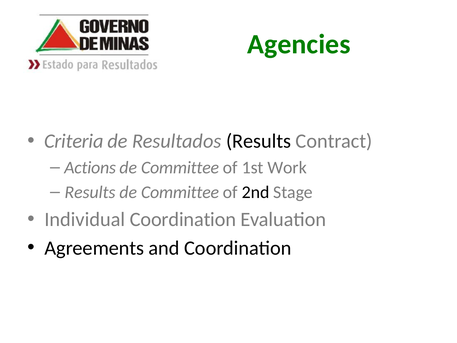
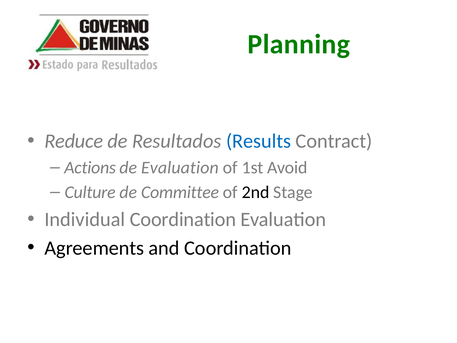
Agencies: Agencies -> Planning
Criteria: Criteria -> Reduce
Results at (259, 141) colour: black -> blue
Committee at (180, 167): Committee -> Evaluation
Work: Work -> Avoid
Results at (90, 192): Results -> Culture
